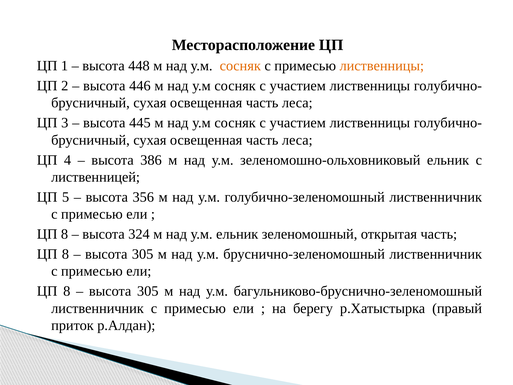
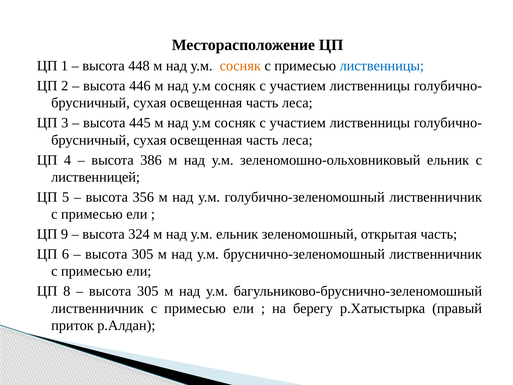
лиственницы at (382, 66) colour: orange -> blue
8 at (65, 234): 8 -> 9
8 at (65, 254): 8 -> 6
